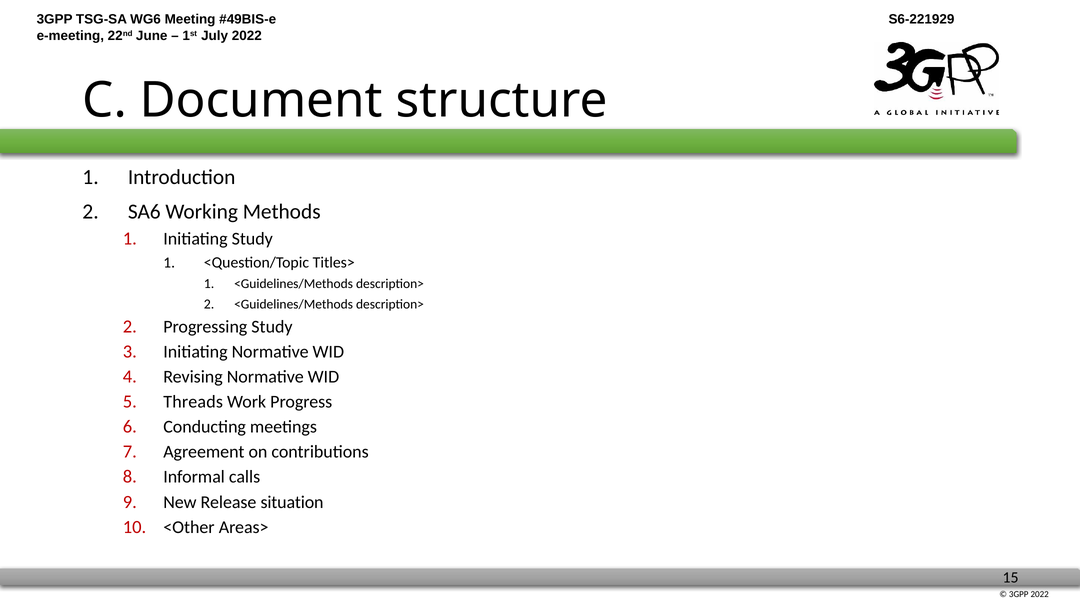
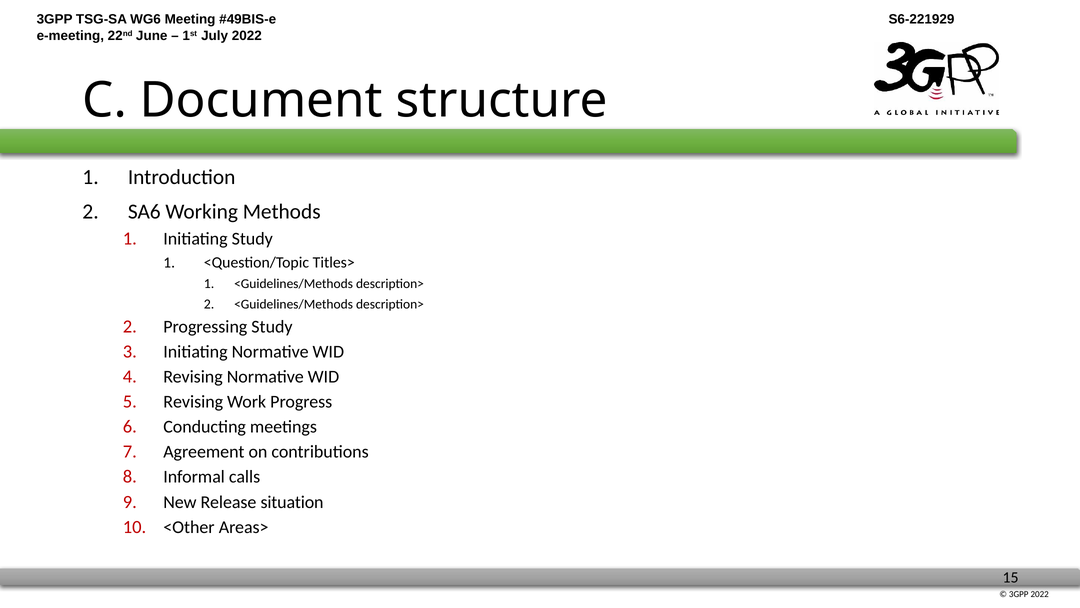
Threads at (193, 402): Threads -> Revising
